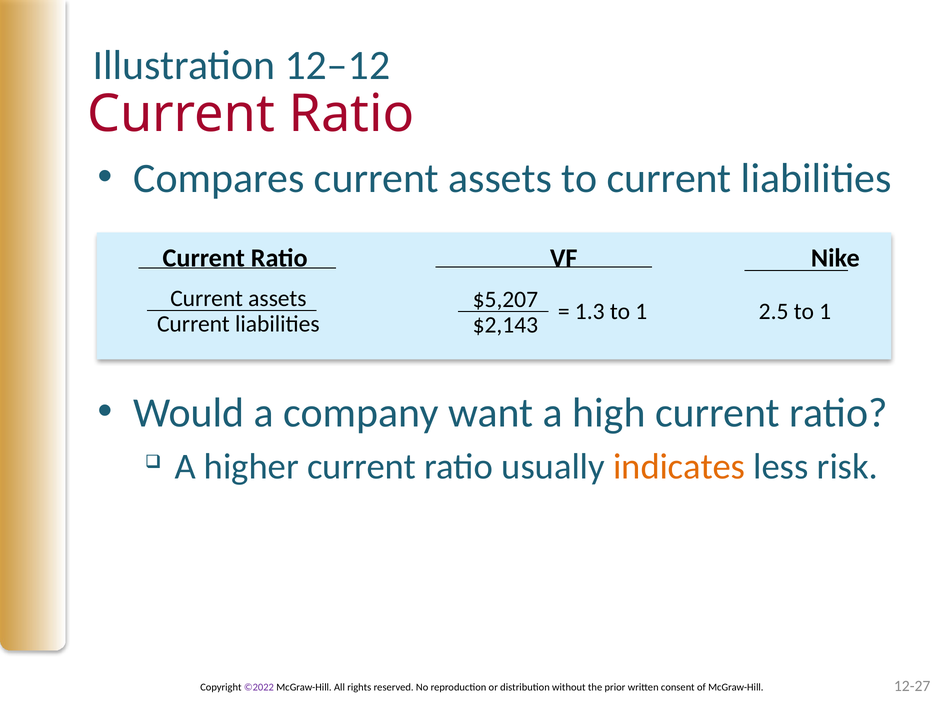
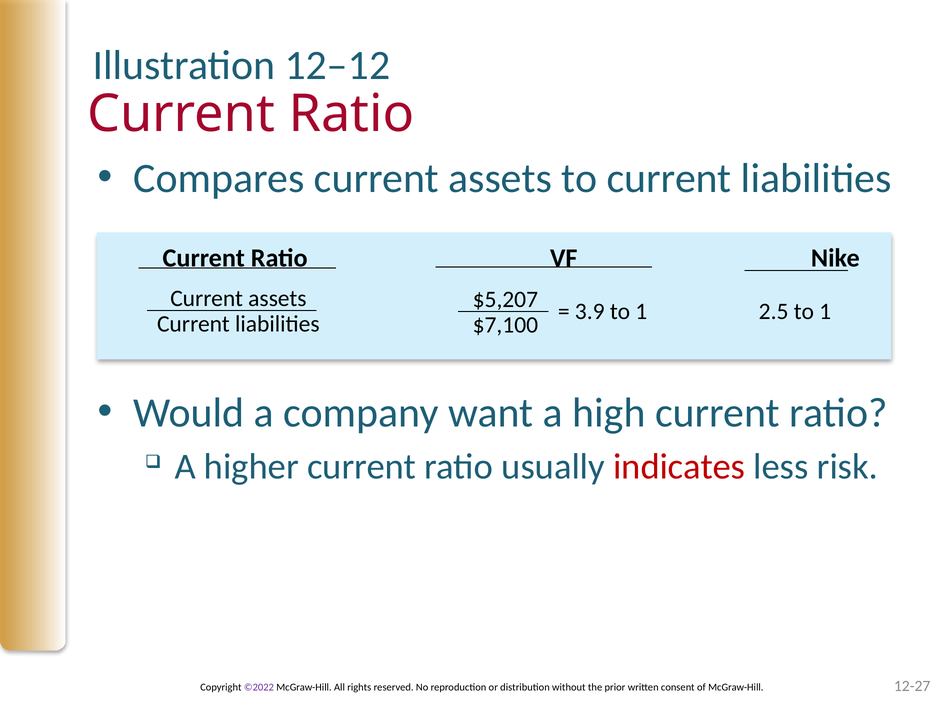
1.3: 1.3 -> 3.9
$2,143: $2,143 -> $7,100
indicates colour: orange -> red
